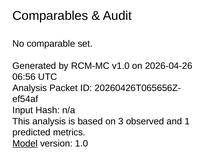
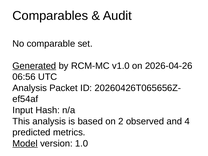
Generated underline: none -> present
3: 3 -> 2
1: 1 -> 4
